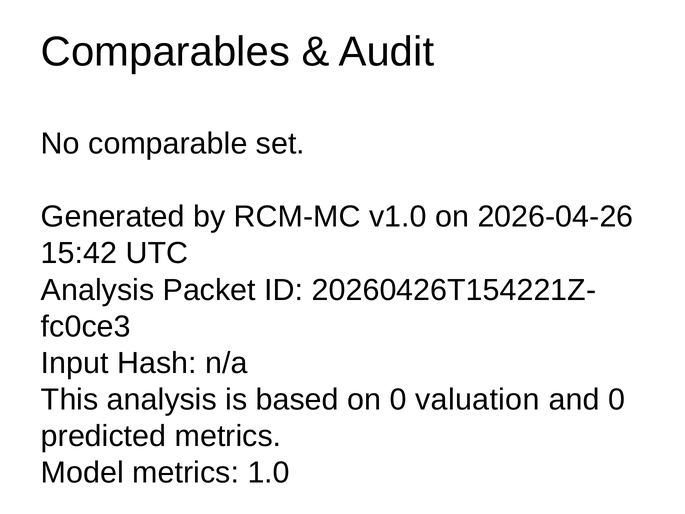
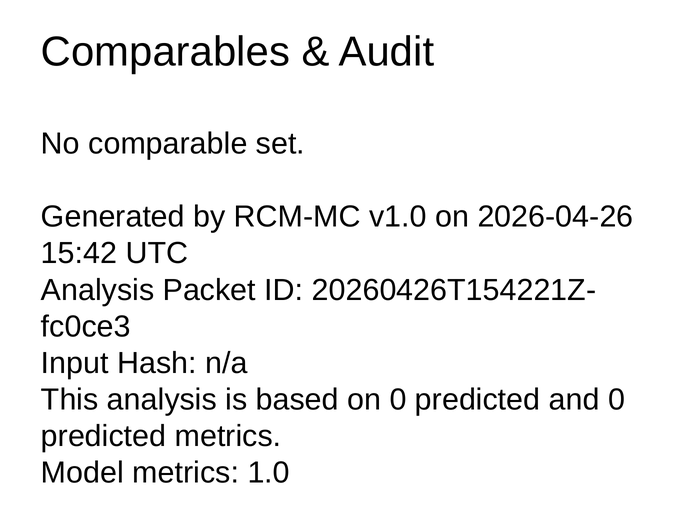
on 0 valuation: valuation -> predicted
